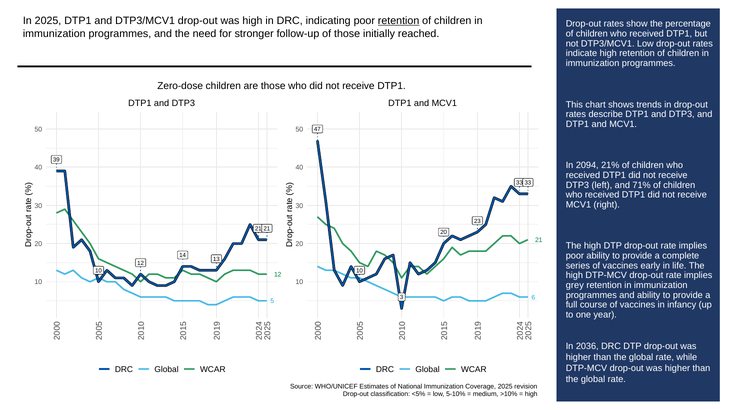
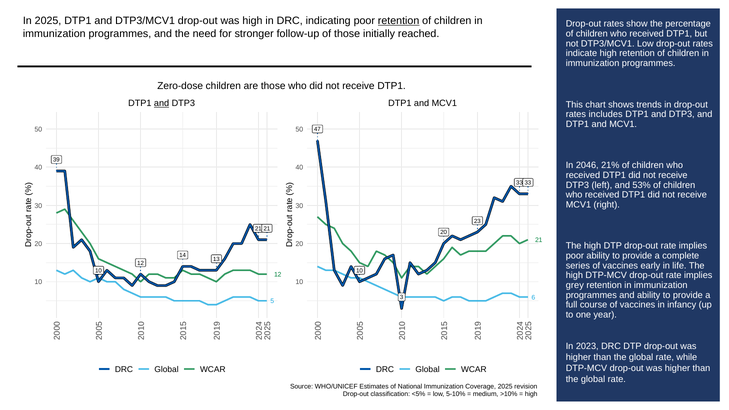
and at (162, 103) underline: none -> present
describe: describe -> includes
2094: 2094 -> 2046
71%: 71% -> 53%
2036: 2036 -> 2023
